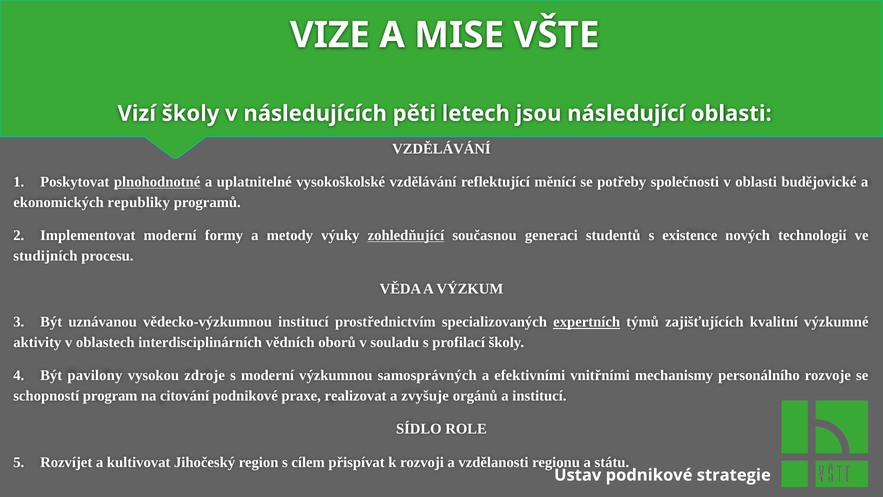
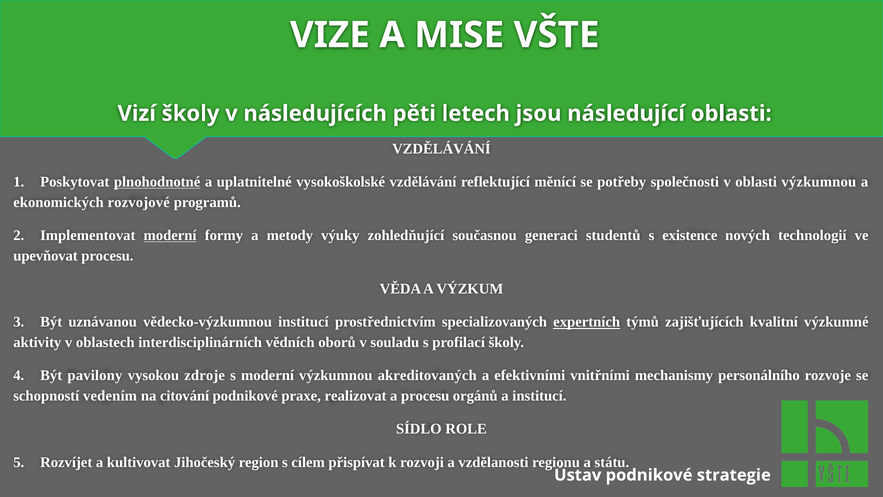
oblasti budějovické: budějovické -> výzkumnou
republiky: republiky -> rozvojové
moderní at (170, 235) underline: none -> present
zohledňující underline: present -> none
studijních: studijních -> upevňovat
samosprávných: samosprávných -> akreditovaných
program: program -> vedením
a zvyšuje: zvyšuje -> procesu
